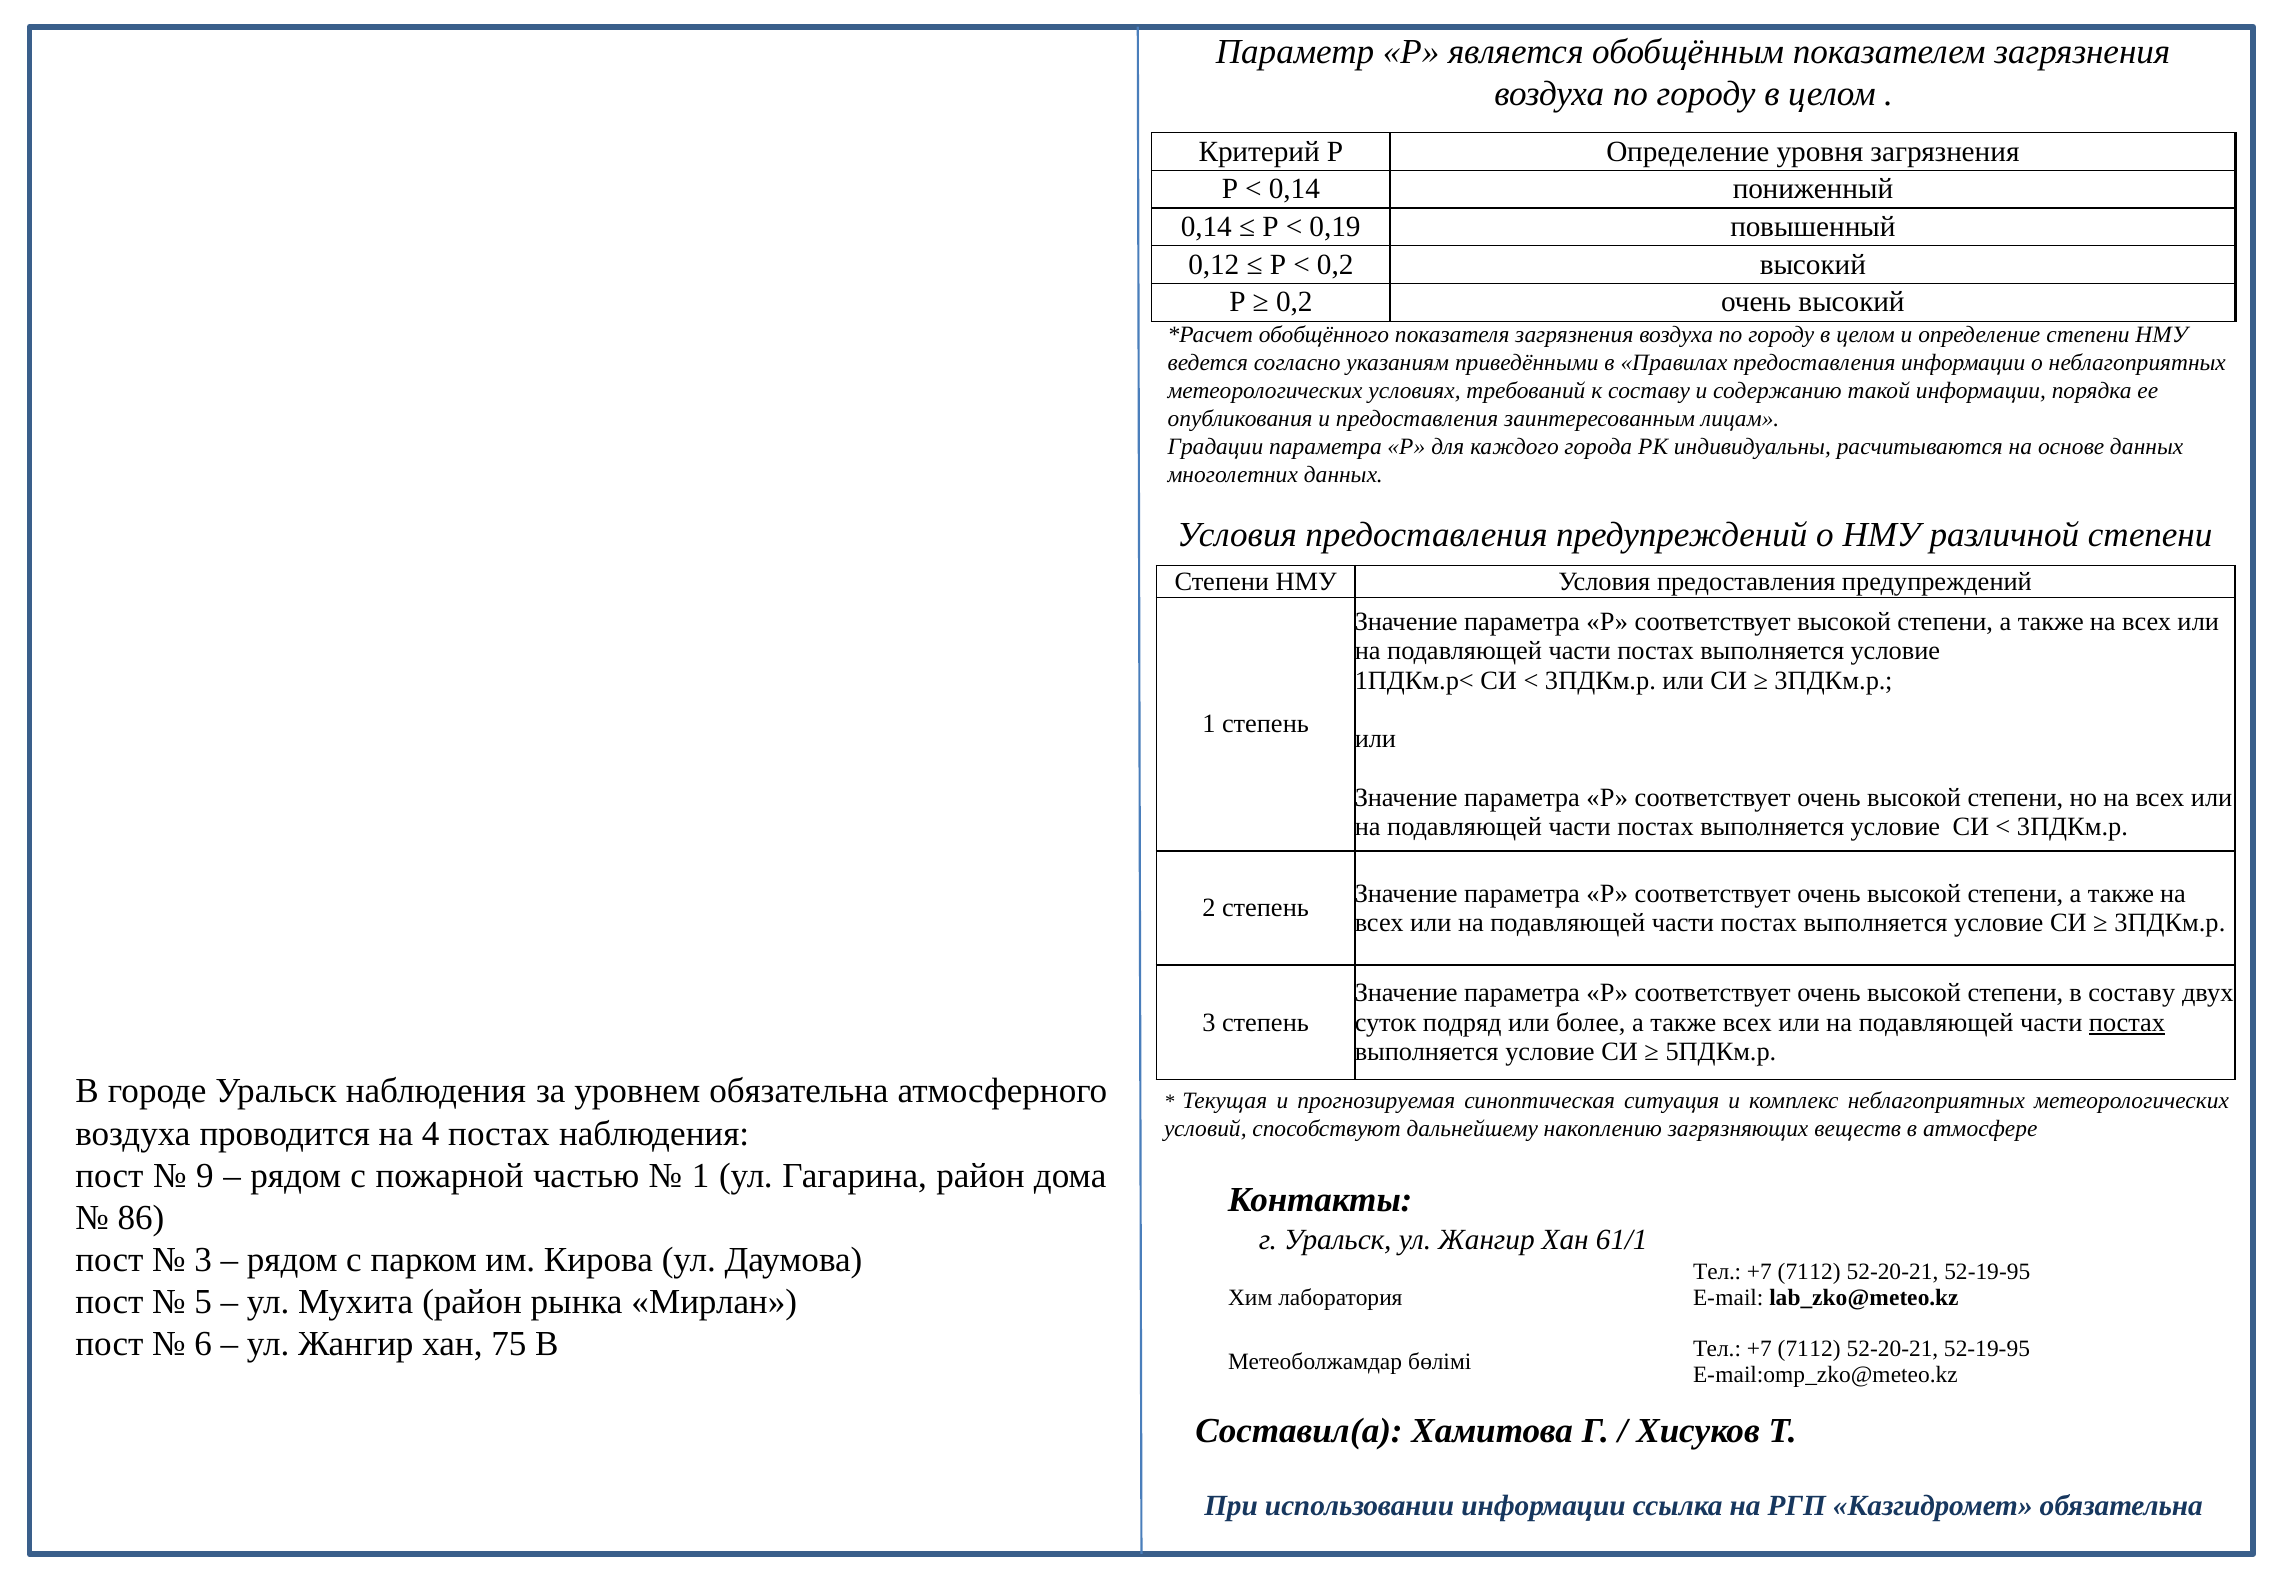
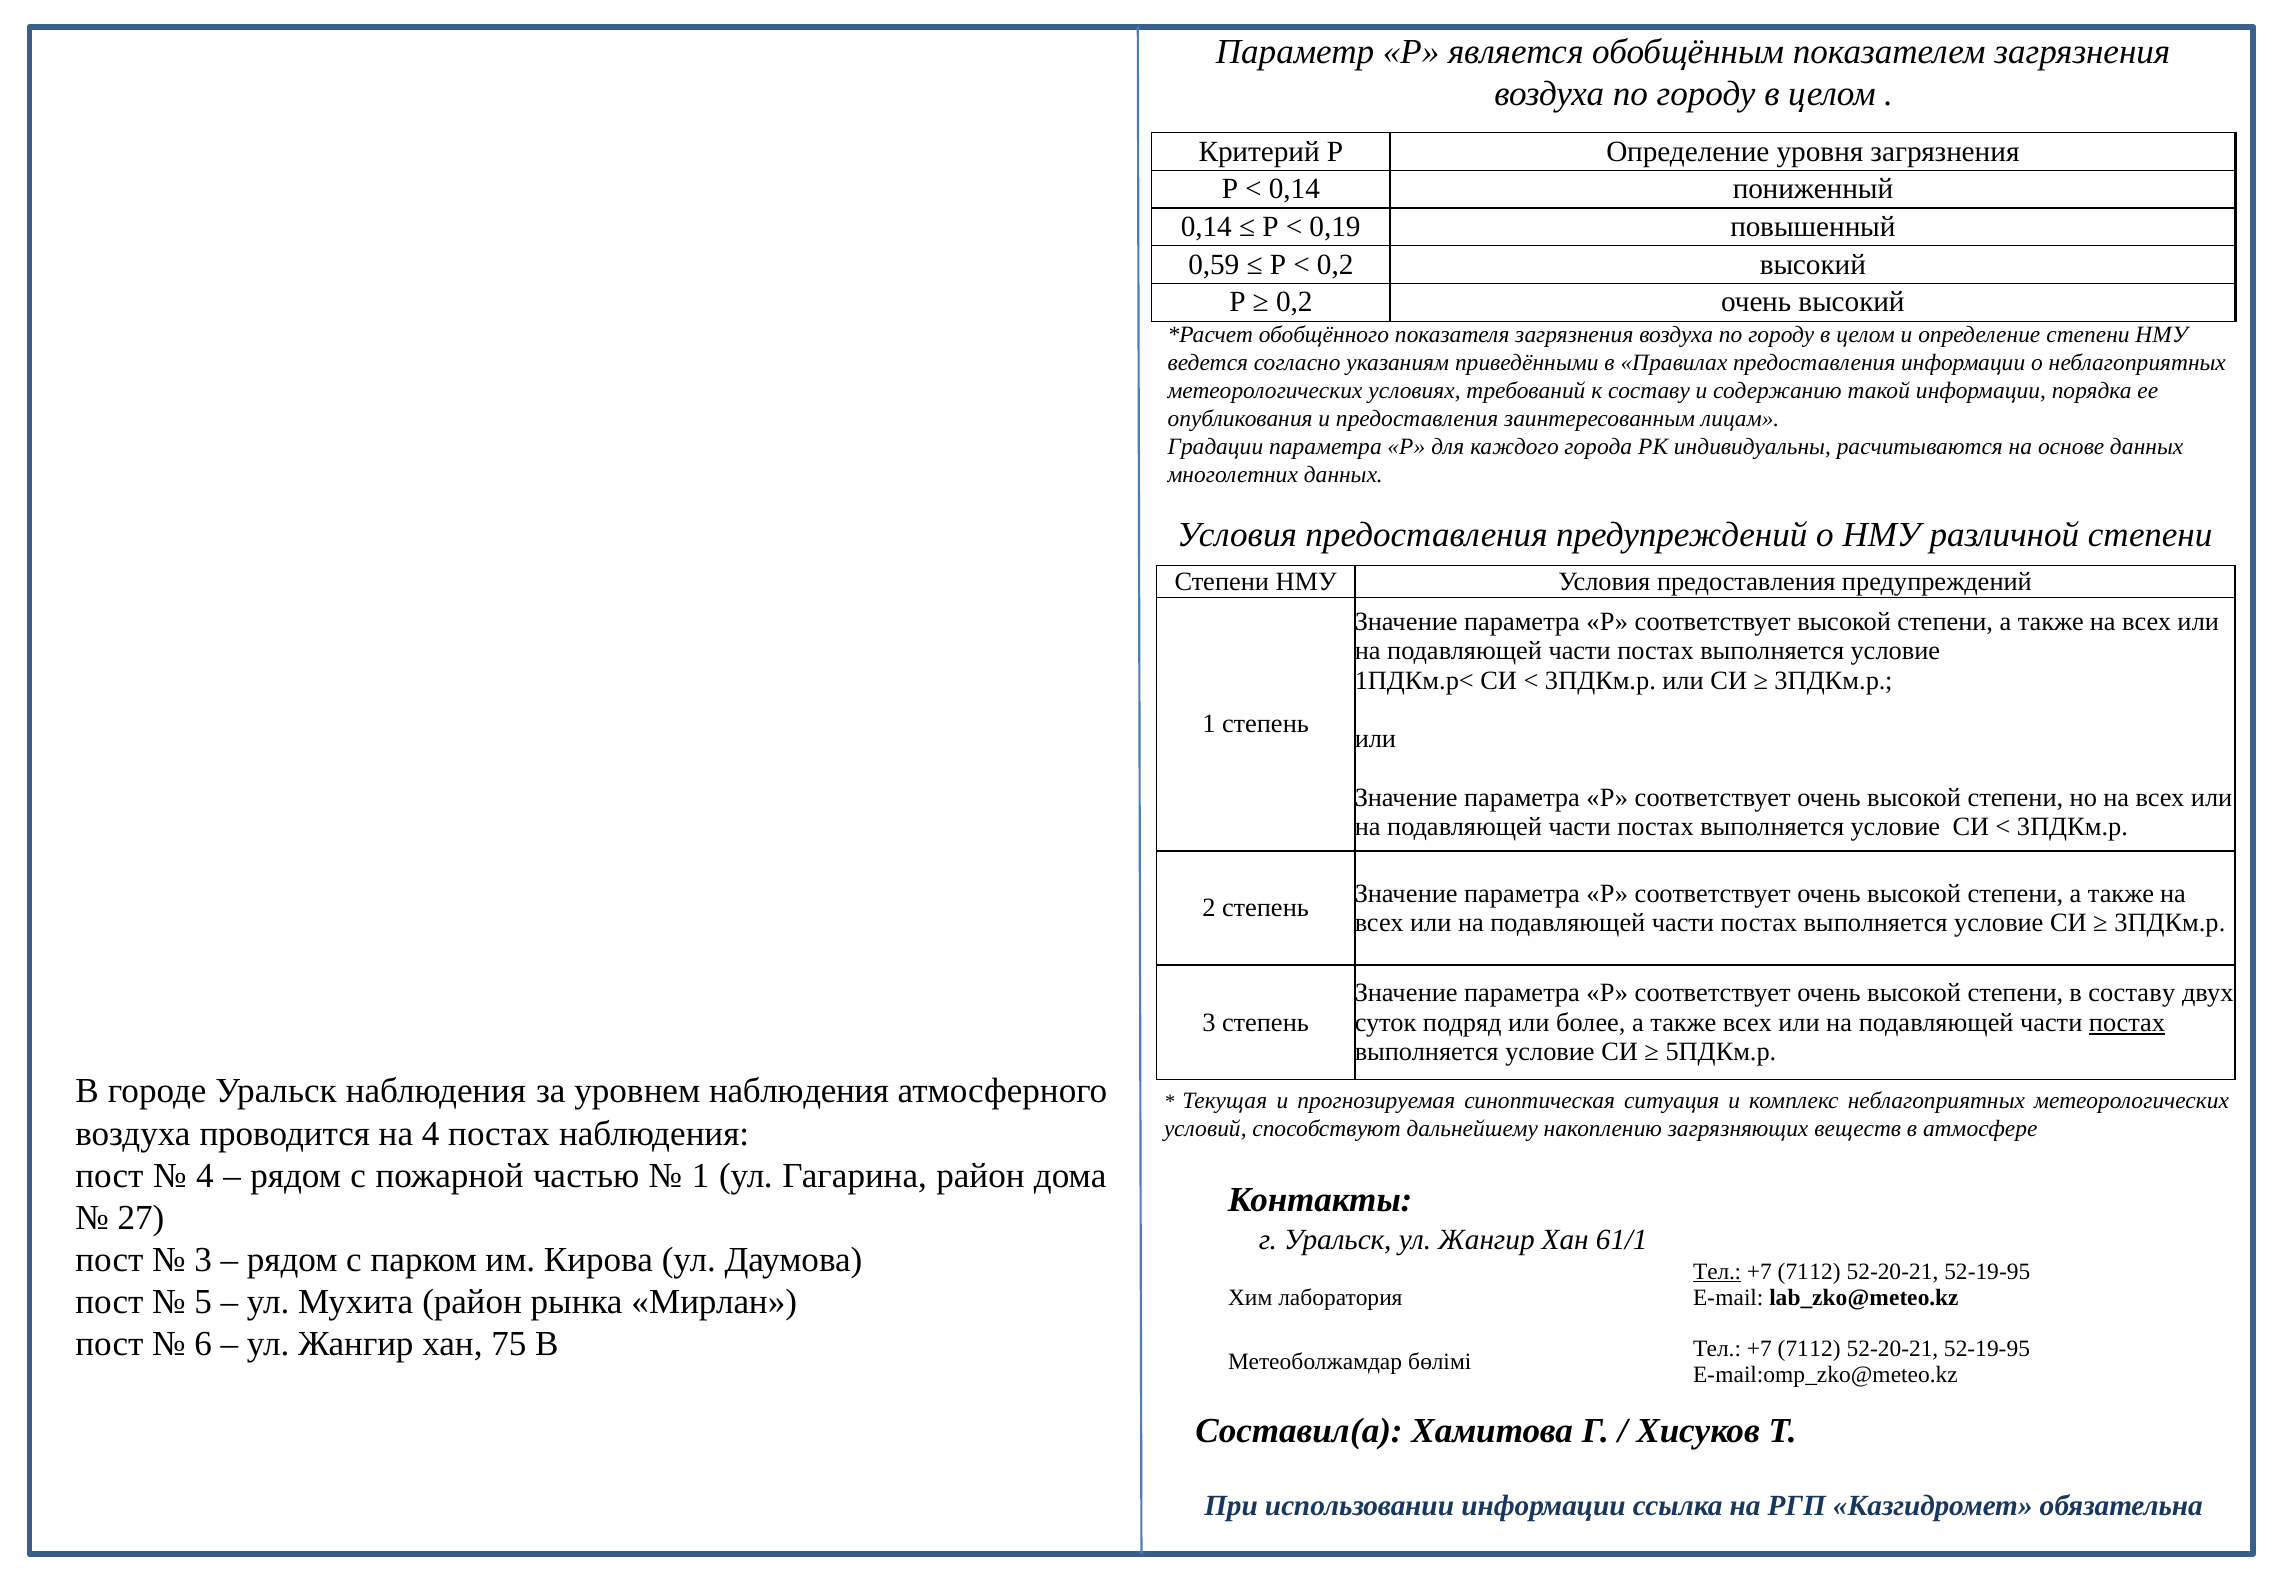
0,12: 0,12 -> 0,59
уровнем обязательна: обязательна -> наблюдения
9 at (205, 1175): 9 -> 4
86: 86 -> 27
Тел at (1717, 1271) underline: none -> present
